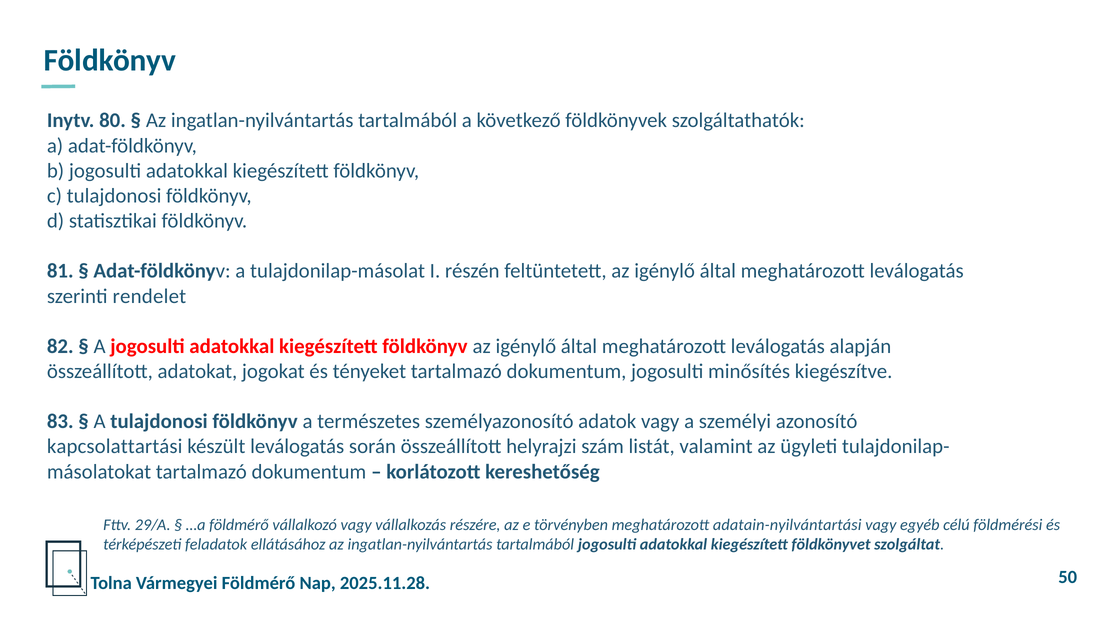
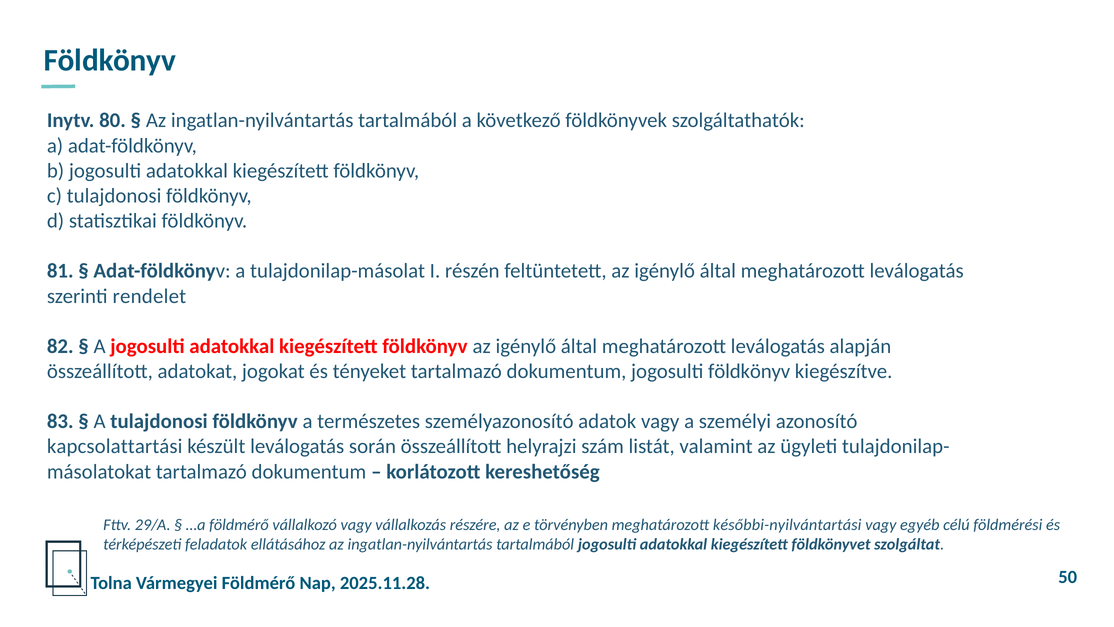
jogosulti minősítés: minősítés -> földkönyv
adatain-nyilvántartási: adatain-nyilvántartási -> későbbi-nyilvántartási
